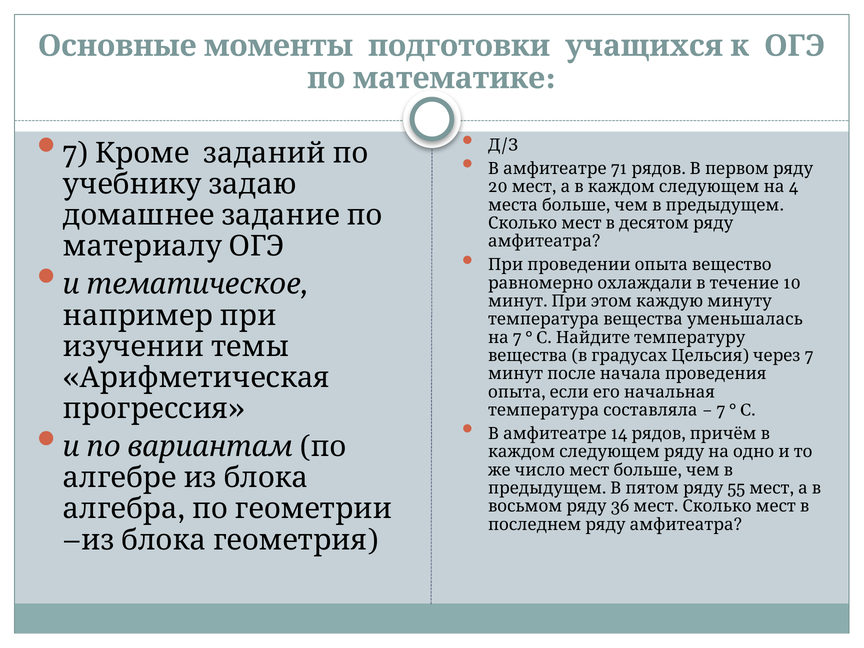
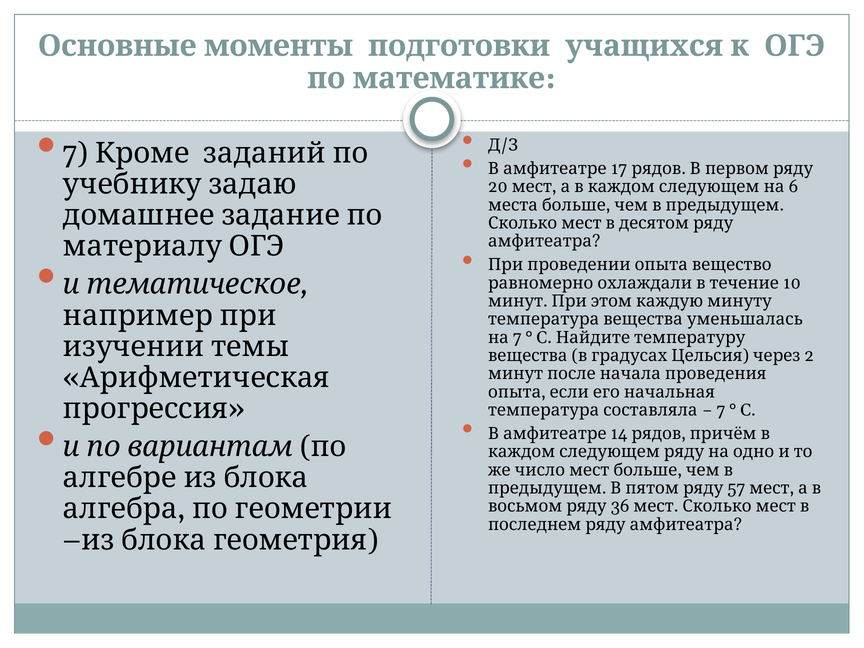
71: 71 -> 17
4: 4 -> 6
7 at (809, 356): 7 -> 2
55: 55 -> 57
